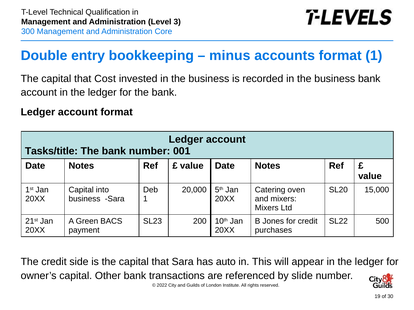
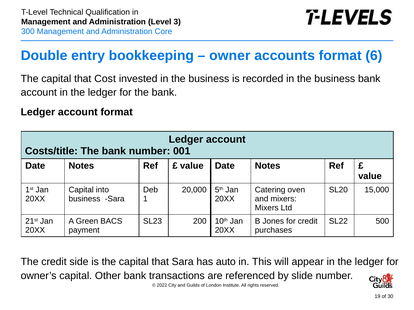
minus: minus -> owner
format 1: 1 -> 6
Tasks/title: Tasks/title -> Costs/title
